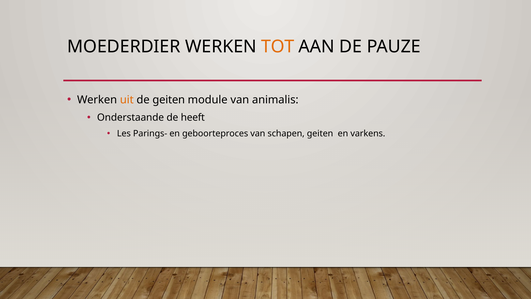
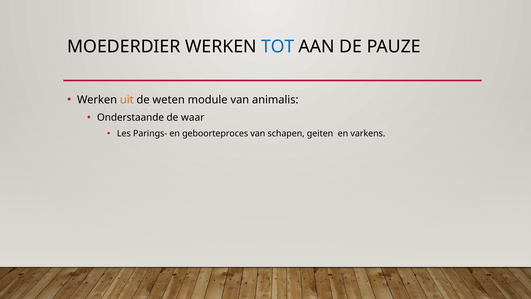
TOT colour: orange -> blue
de geiten: geiten -> weten
heeft: heeft -> waar
